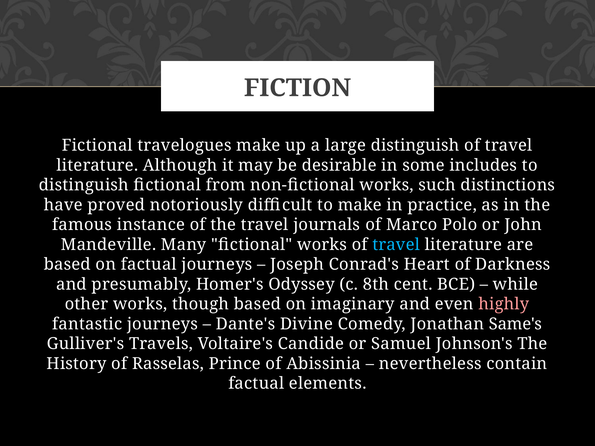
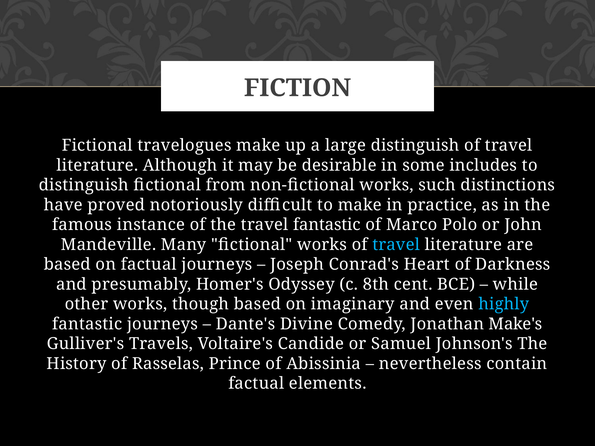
travel journals: journals -> fantastic
highly colour: pink -> light blue
Same's: Same's -> Make's
